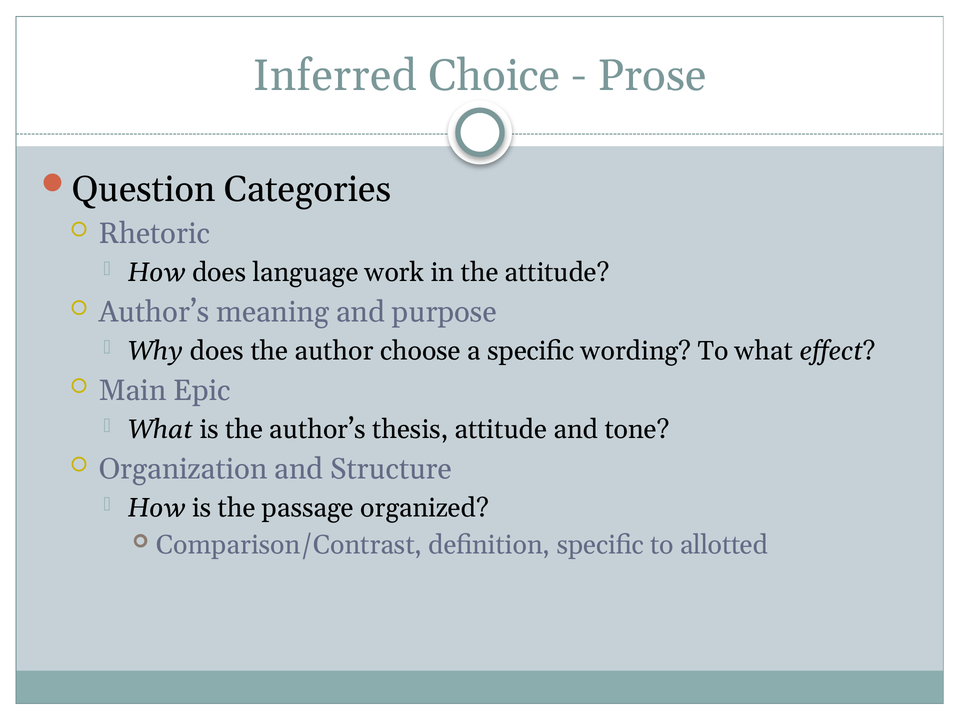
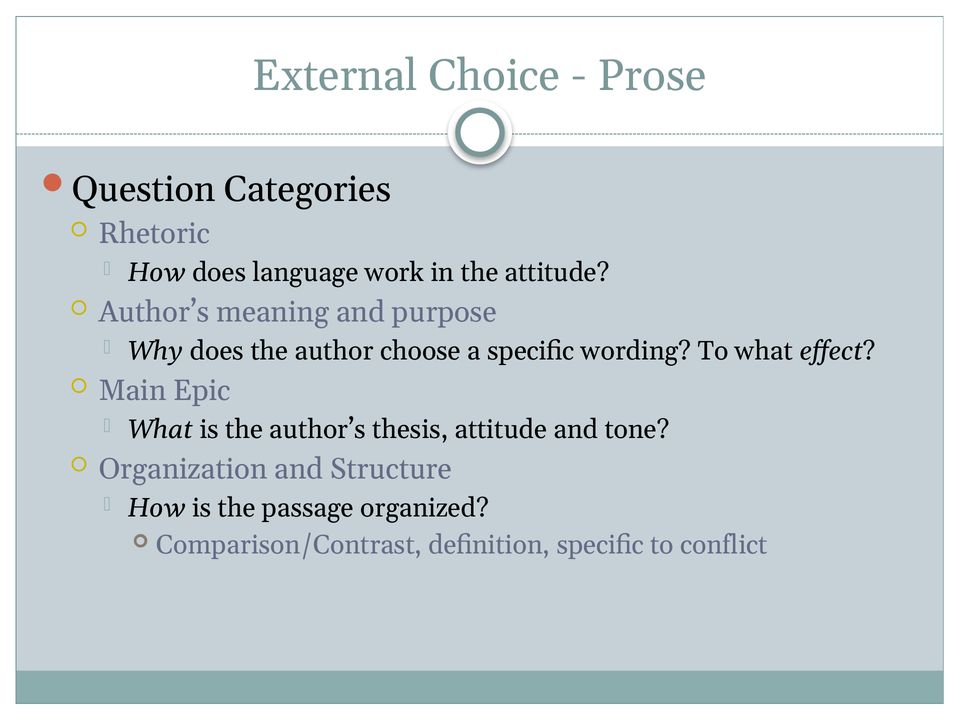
Inferred: Inferred -> External
allotted: allotted -> conflict
